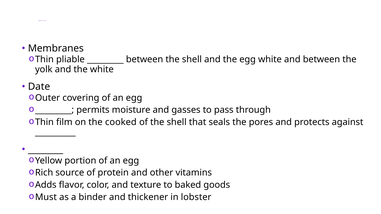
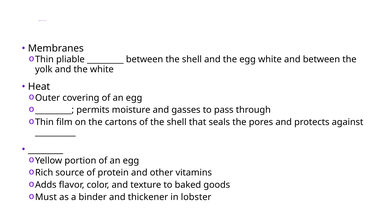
Date: Date -> Heat
cooked: cooked -> cartons
